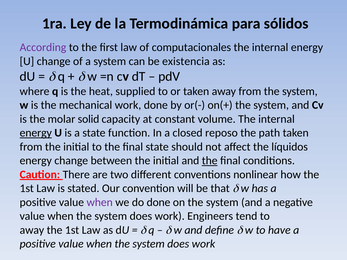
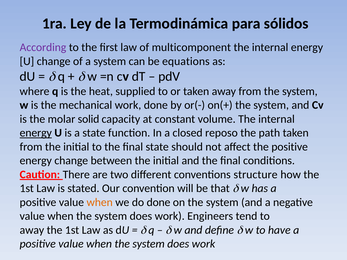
computacionales: computacionales -> multicomponent
existencia: existencia -> equations
the líquidos: líquidos -> positive
the at (210, 161) underline: present -> none
nonlinear: nonlinear -> structure
when at (100, 202) colour: purple -> orange
